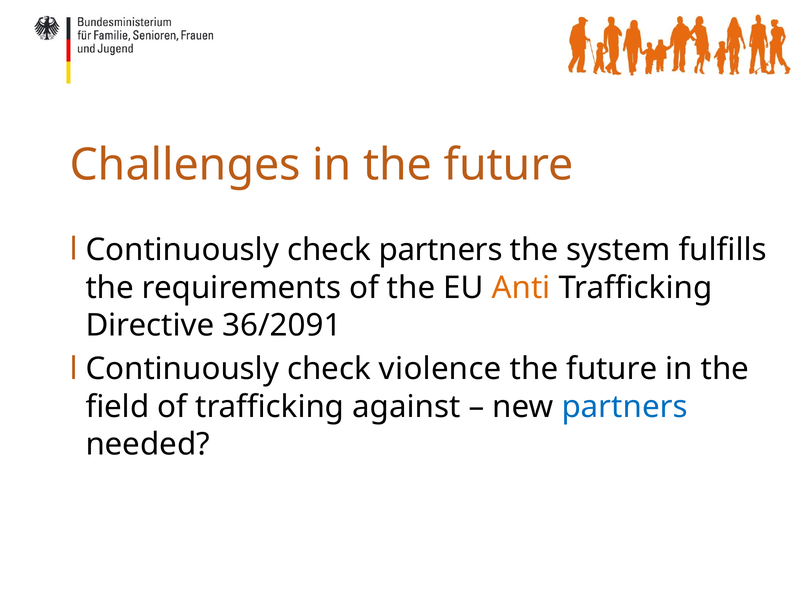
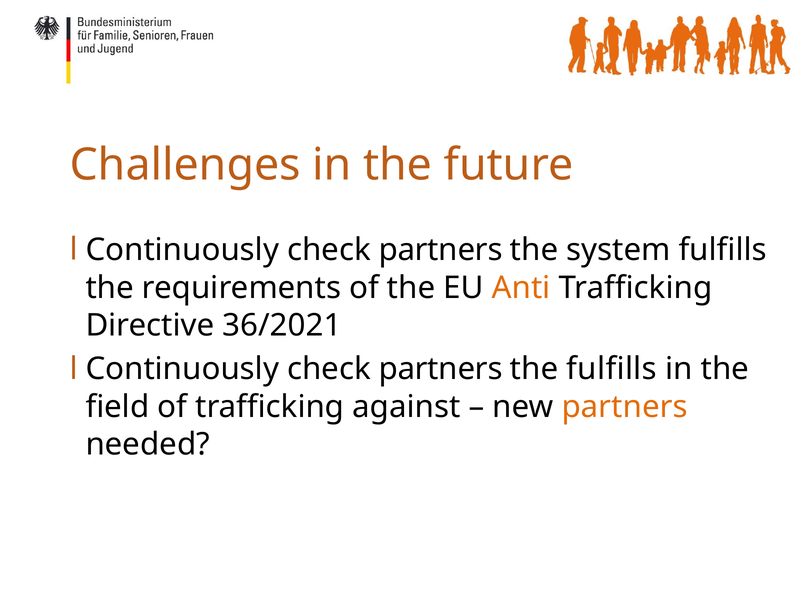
36/2091: 36/2091 -> 36/2021
violence at (440, 369): violence -> partners
future at (612, 369): future -> fulfills
partners at (625, 407) colour: blue -> orange
